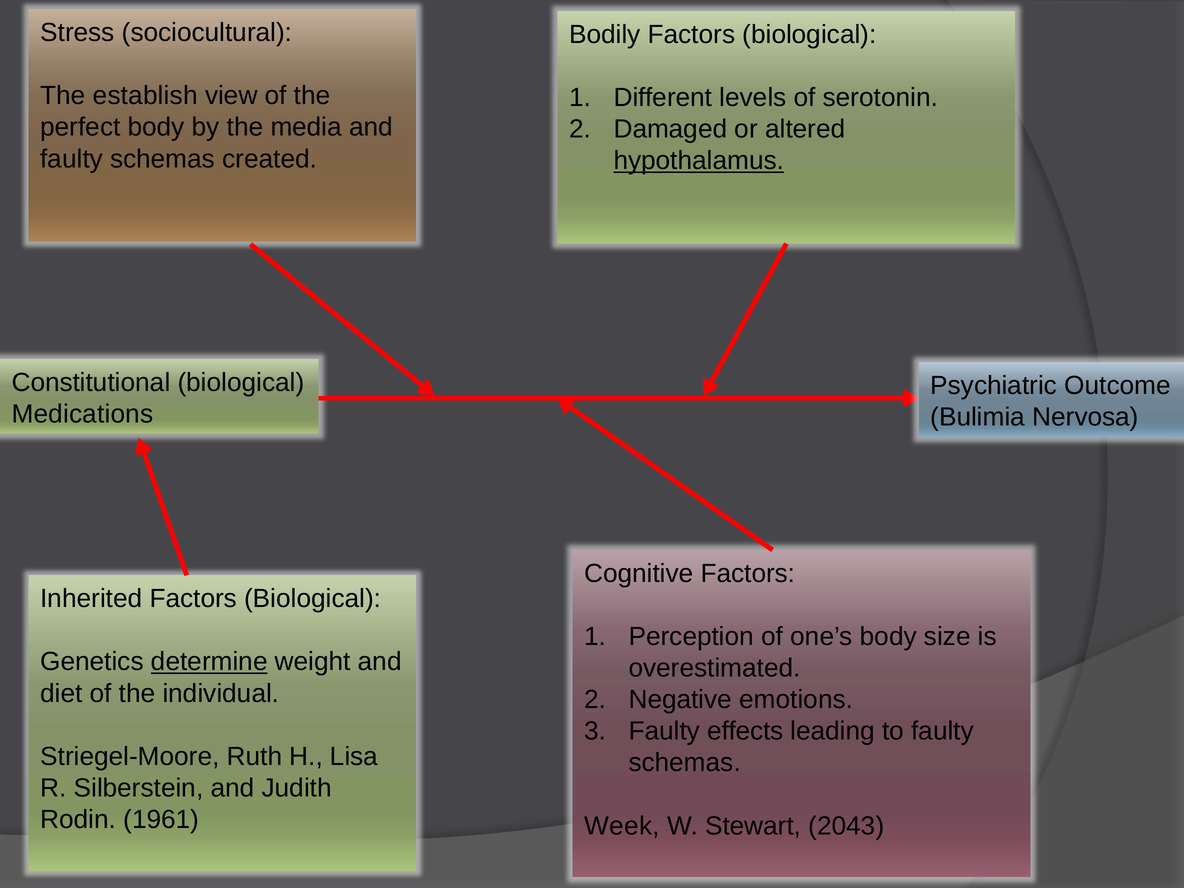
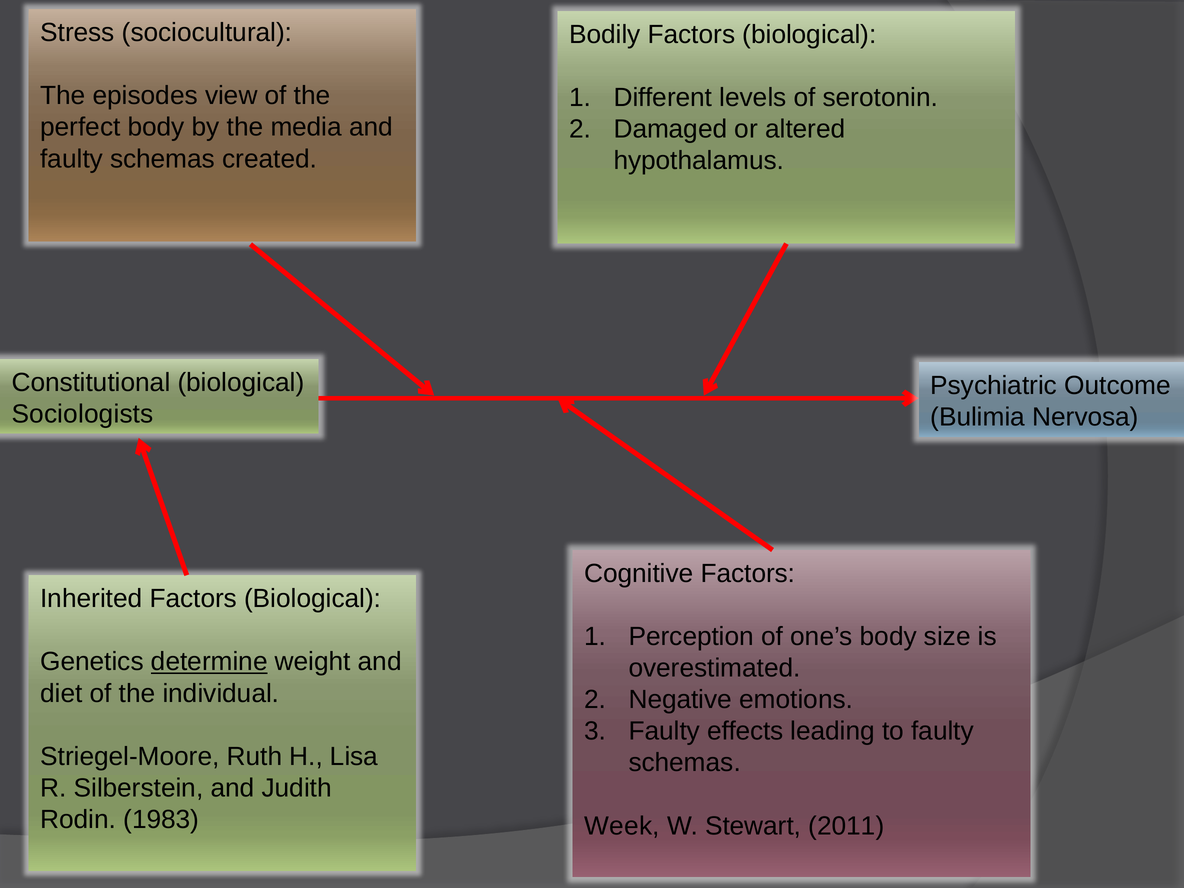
establish: establish -> episodes
hypothalamus underline: present -> none
Medications: Medications -> Sociologists
1961: 1961 -> 1983
2043: 2043 -> 2011
